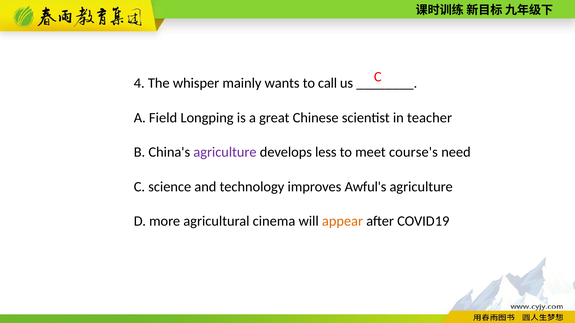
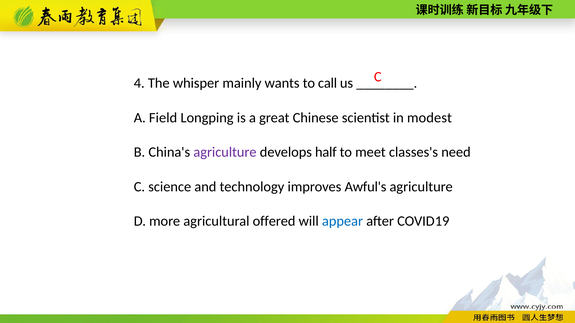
teacher: teacher -> modest
less: less -> half
course's: course's -> classes's
cinema: cinema -> offered
appear colour: orange -> blue
